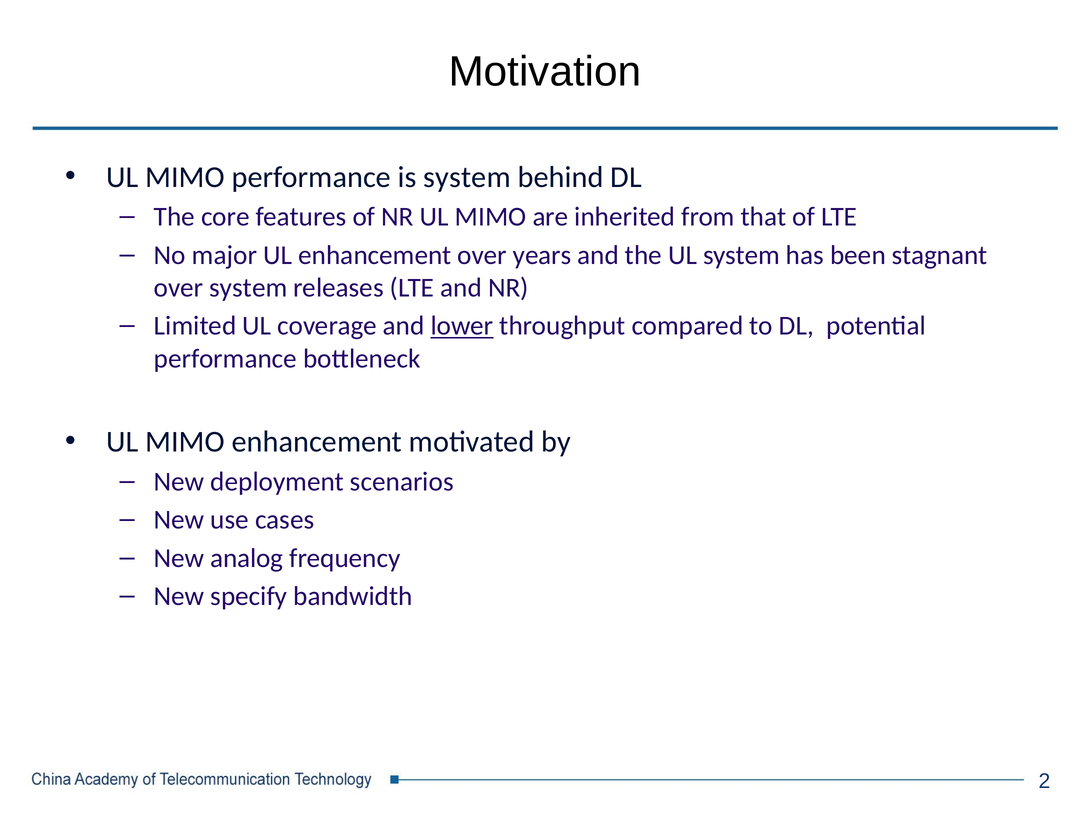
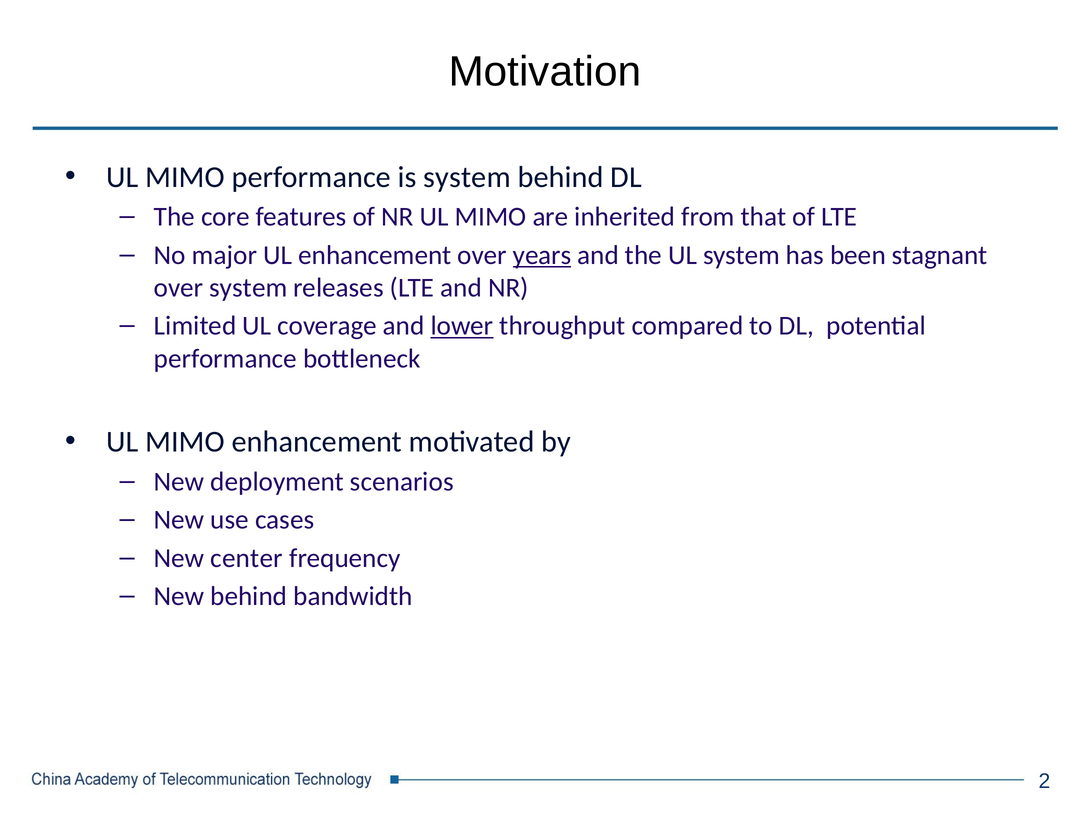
years underline: none -> present
analog: analog -> center
New specify: specify -> behind
